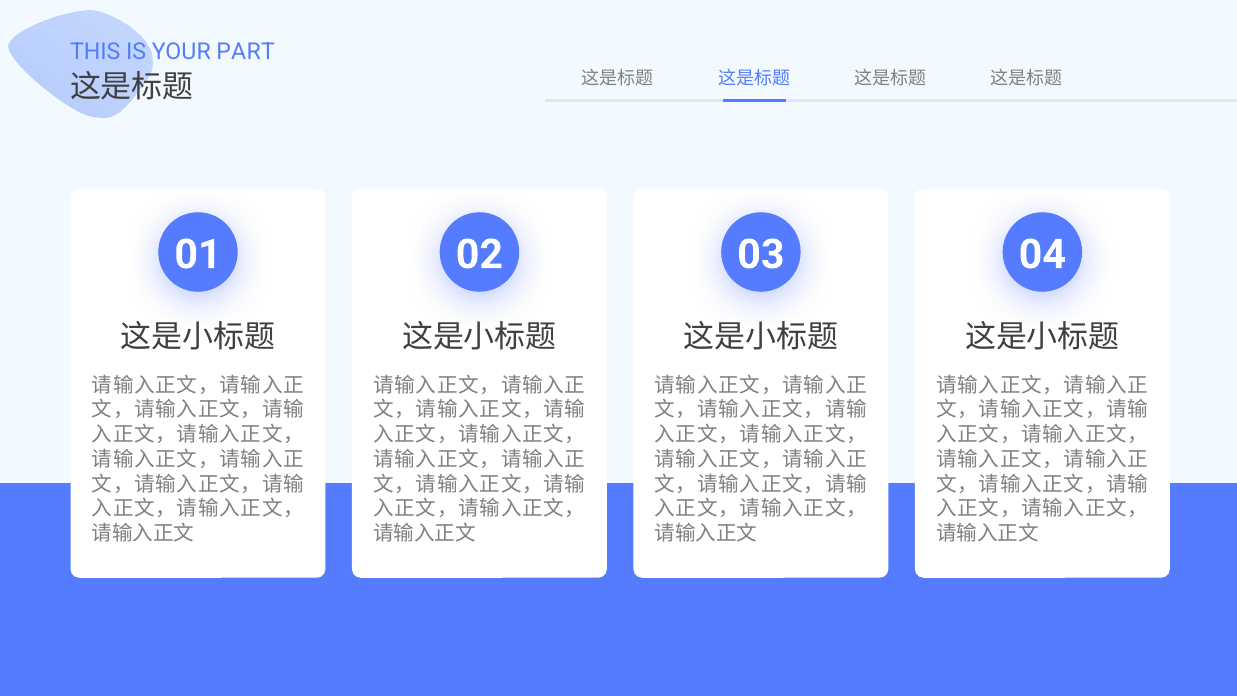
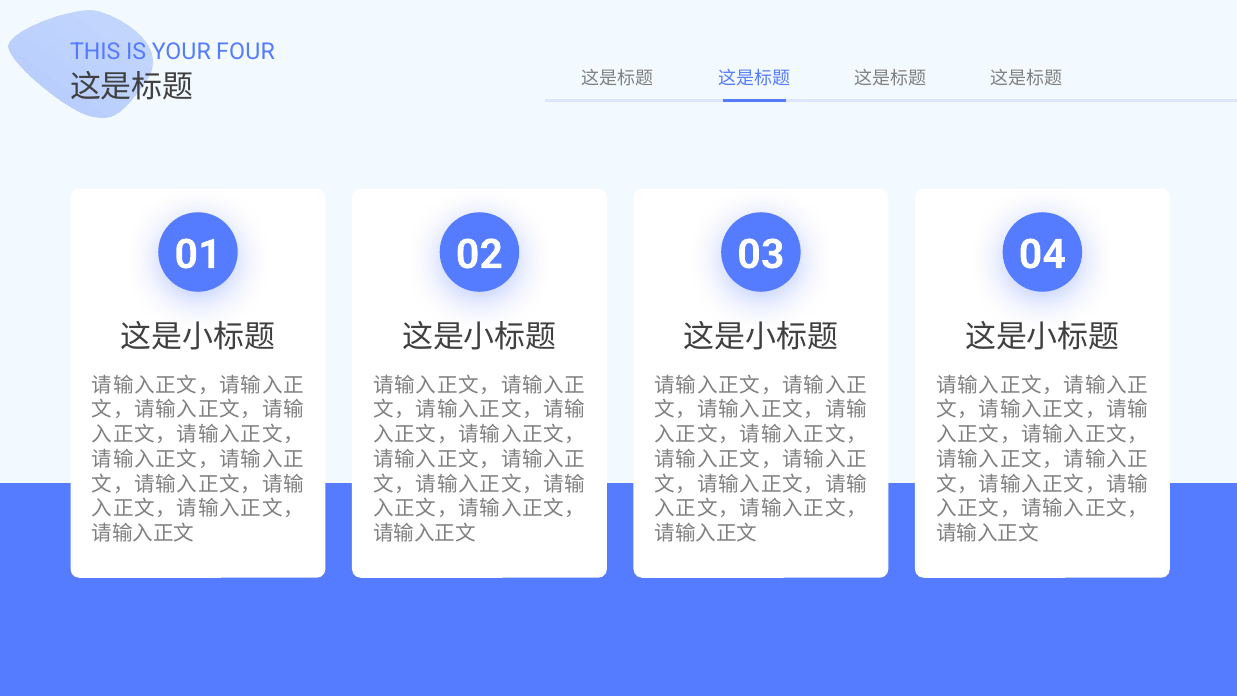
PART: PART -> FOUR
